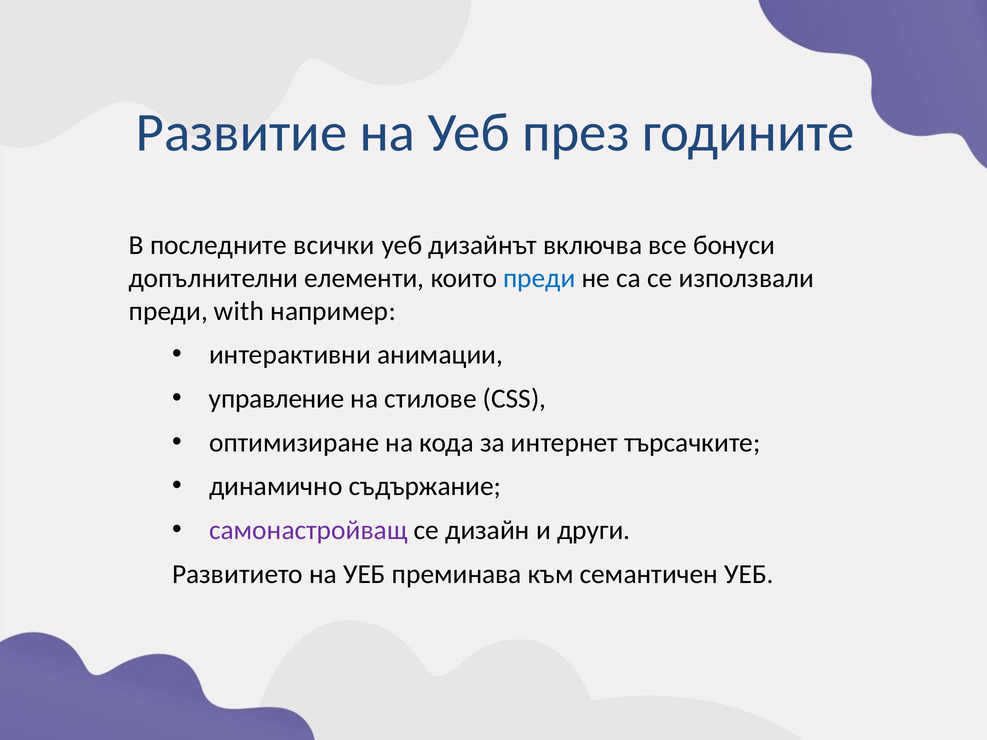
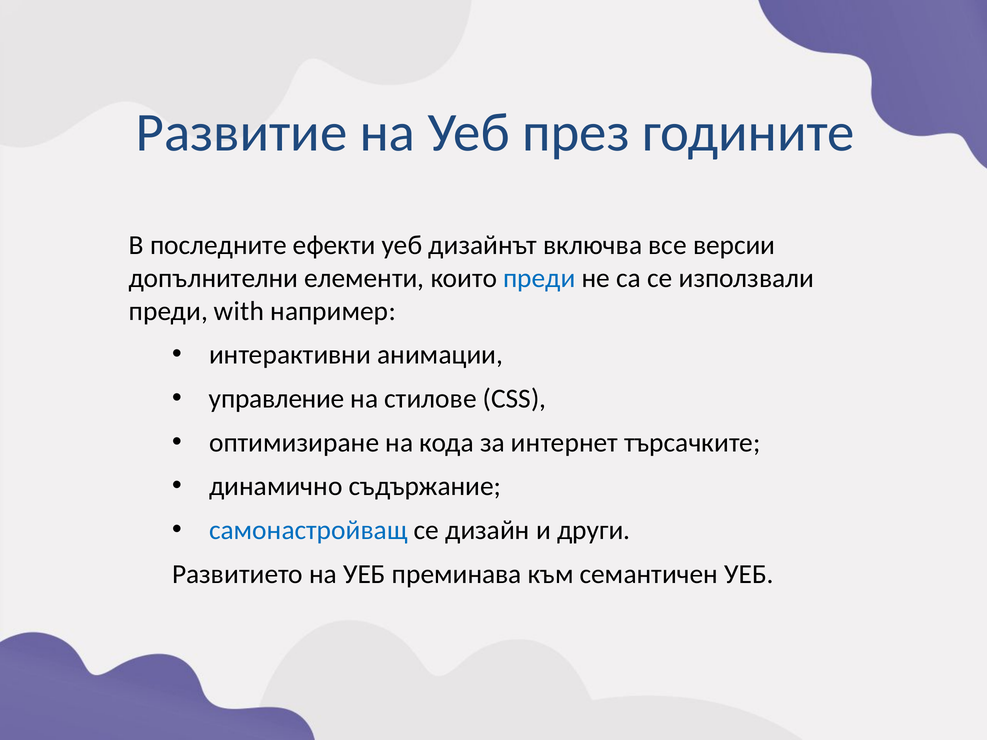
всички: всички -> ефекти
бонуси: бонуси -> версии
самонастройващ colour: purple -> blue
